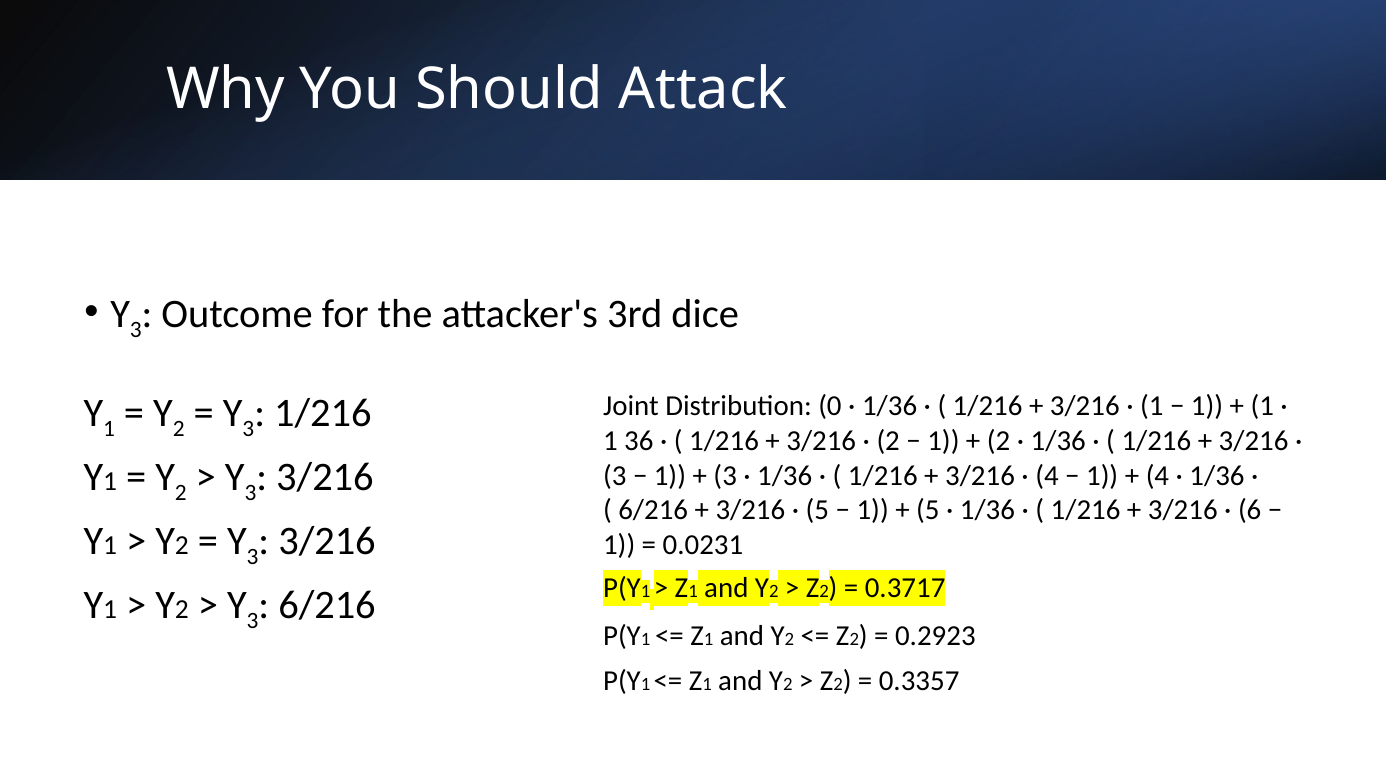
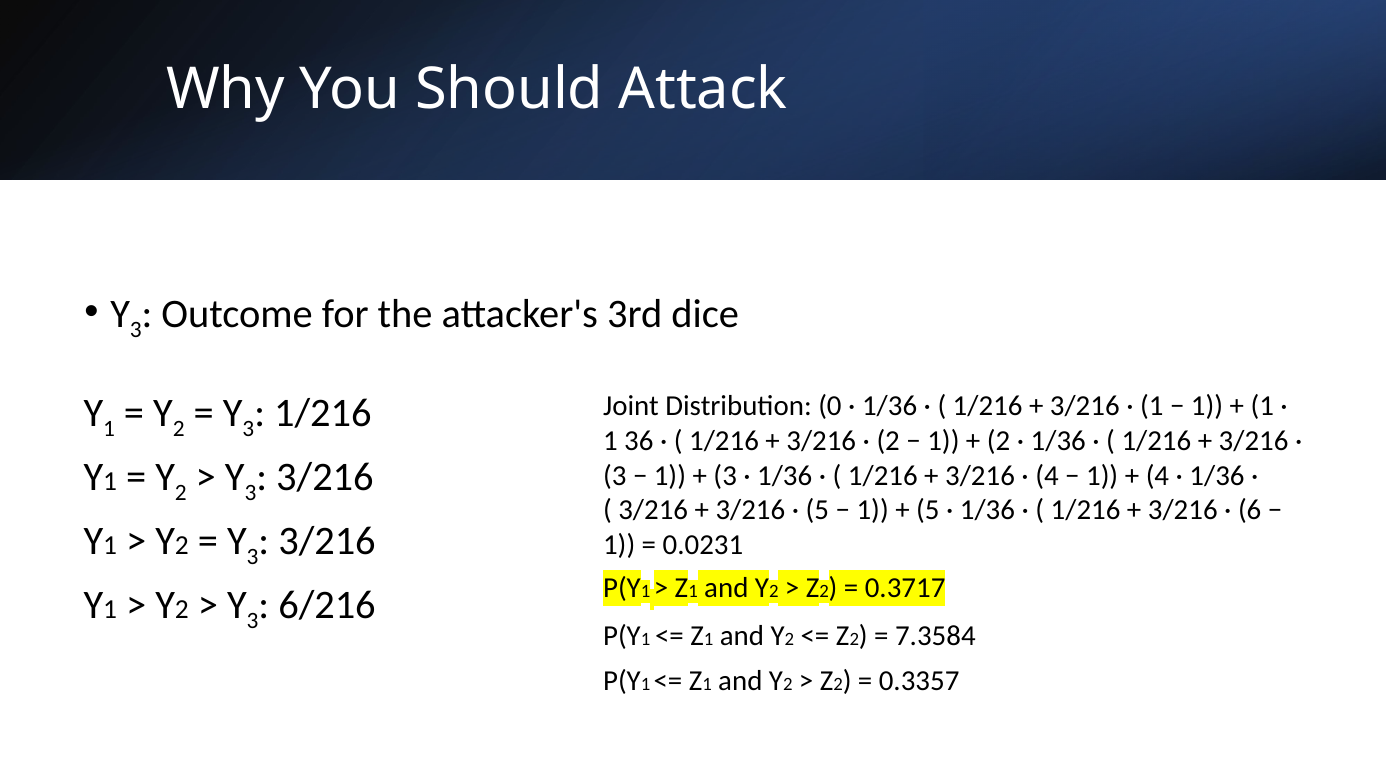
6/216 at (653, 510): 6/216 -> 3/216
0.2923: 0.2923 -> 7.3584
